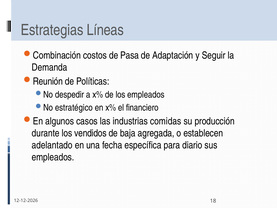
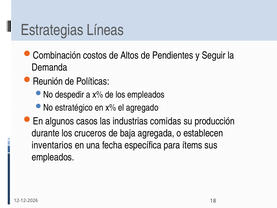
Pasa: Pasa -> Altos
Adaptación: Adaptación -> Pendientes
financiero: financiero -> agregado
vendidos: vendidos -> cruceros
adelantado: adelantado -> inventarios
diario: diario -> ítems
